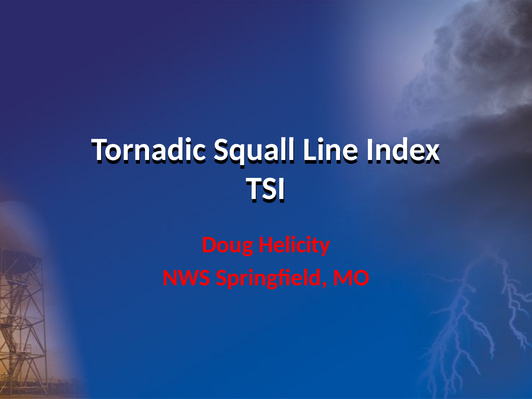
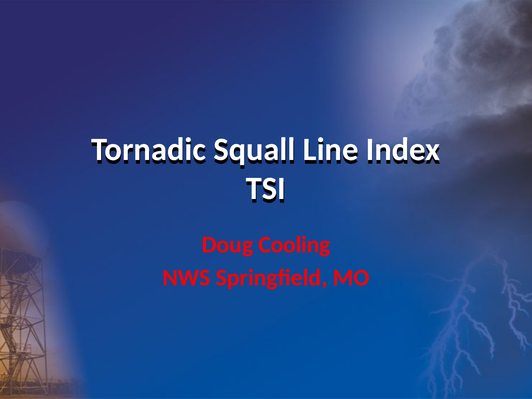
Helicity: Helicity -> Cooling
